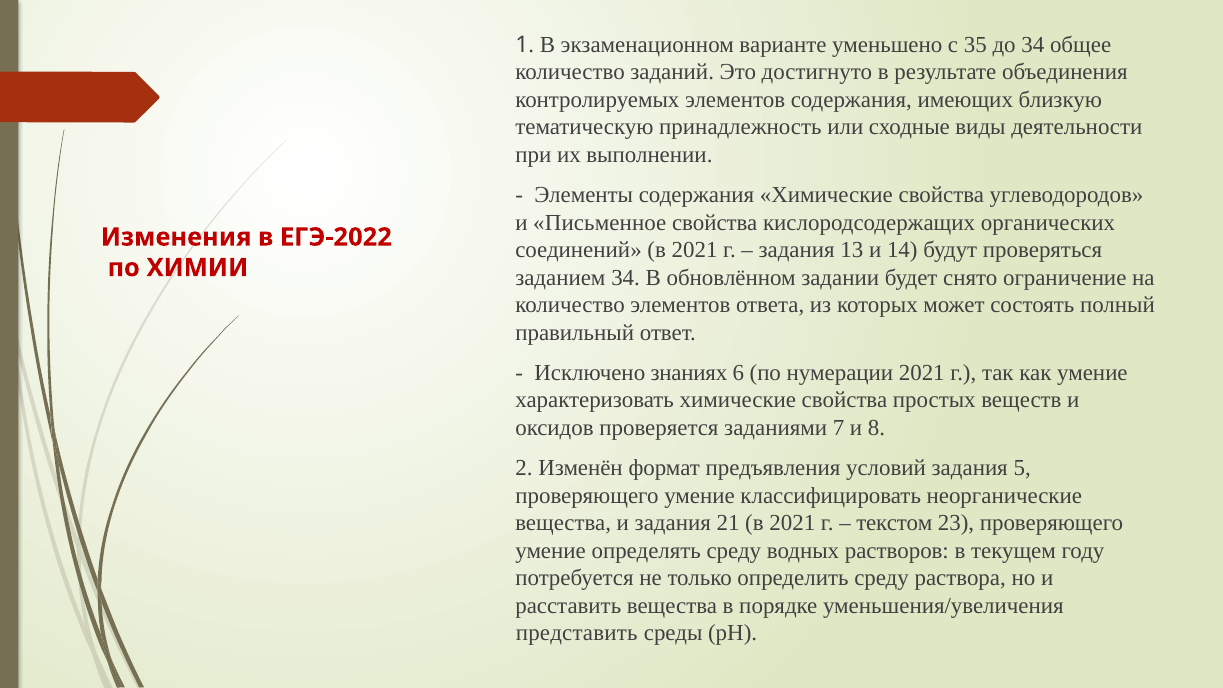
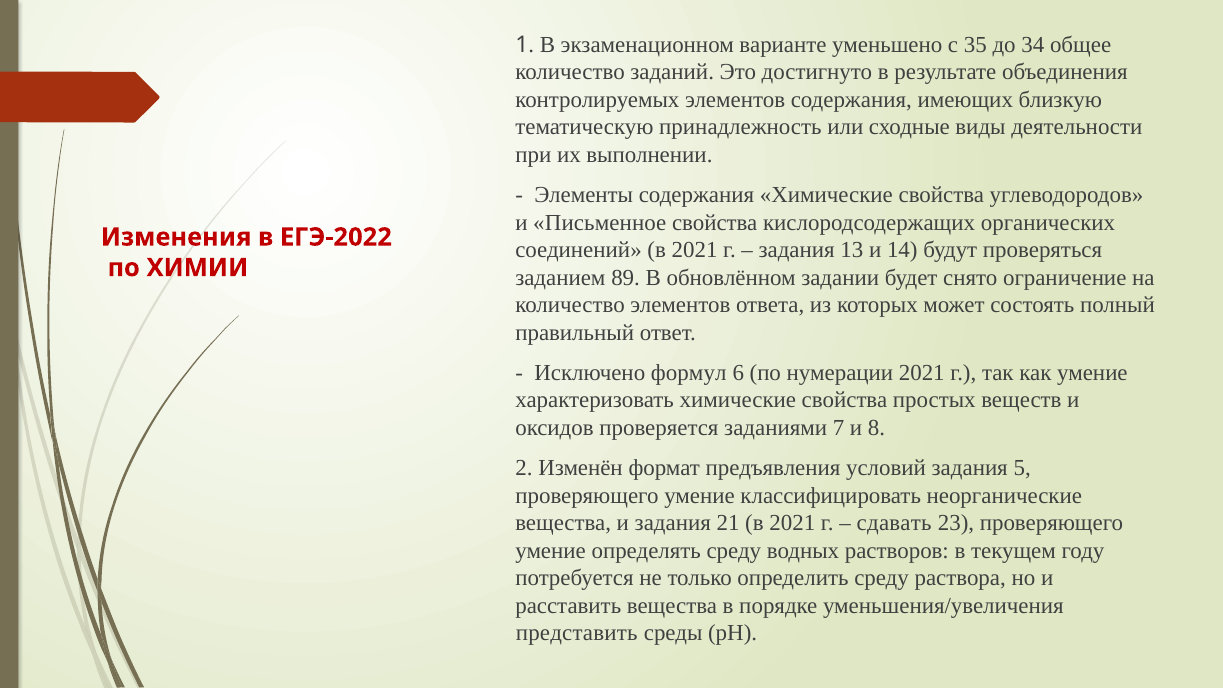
заданием 34: 34 -> 89
знаниях: знаниях -> формул
текстом: текстом -> сдавать
